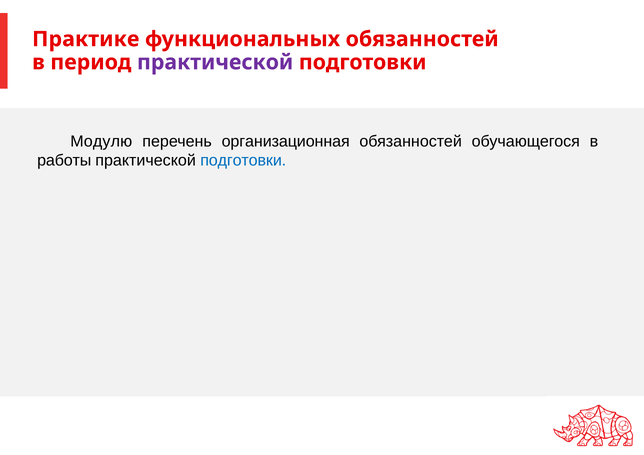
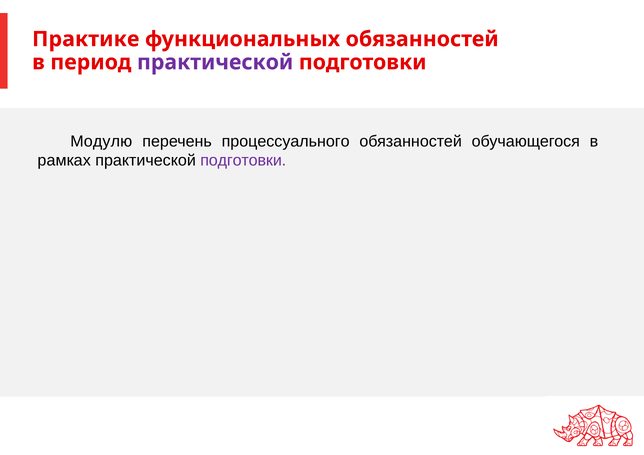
организационная: организационная -> процессуального
работы: работы -> рамках
подготовки at (243, 161) colour: blue -> purple
